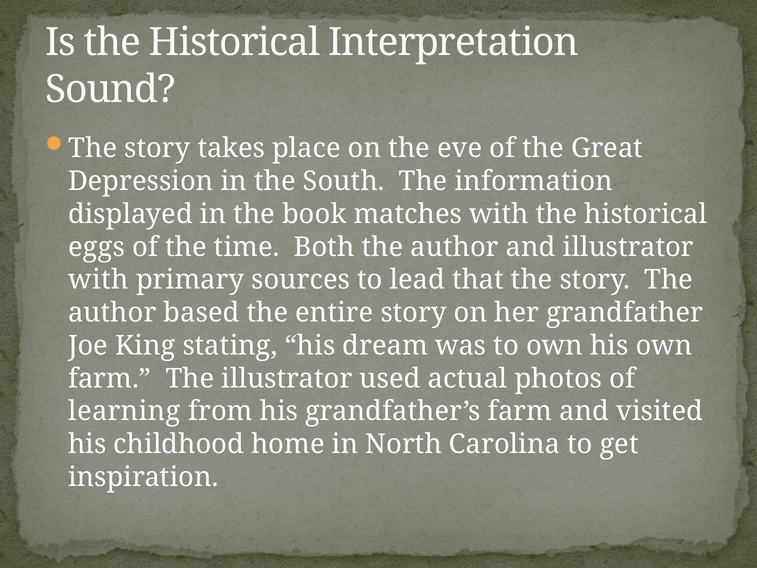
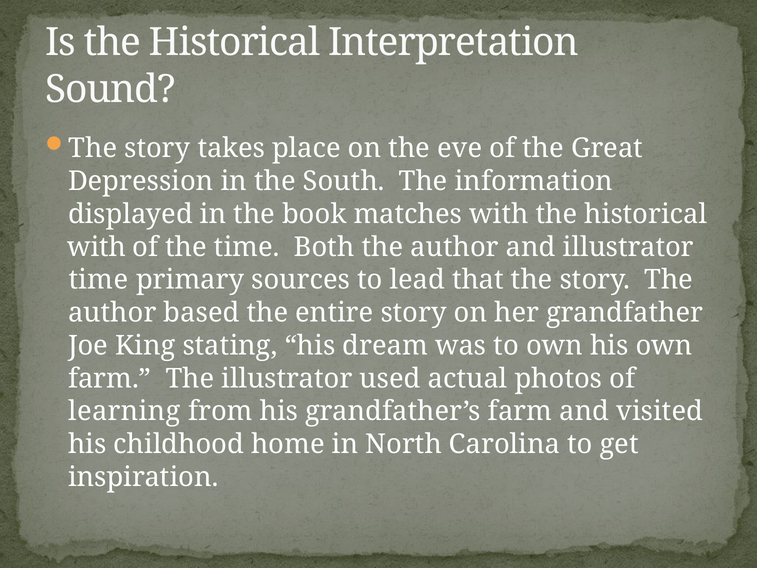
eggs at (96, 247): eggs -> with
with at (98, 280): with -> time
